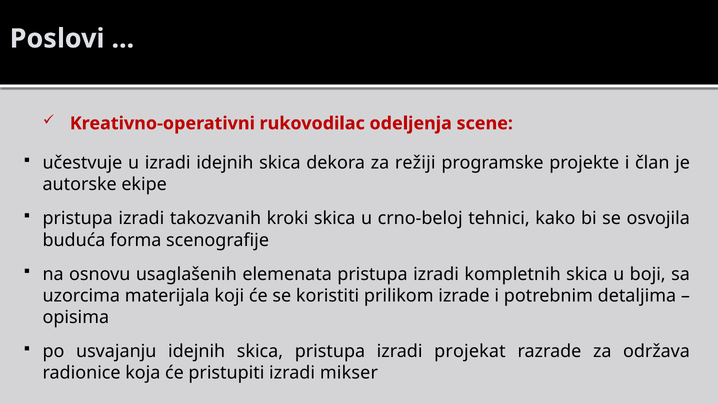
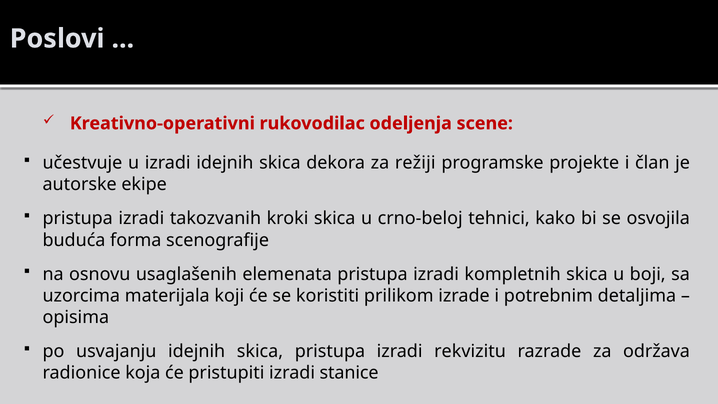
projekat: projekat -> rekvizitu
mikser: mikser -> stanice
